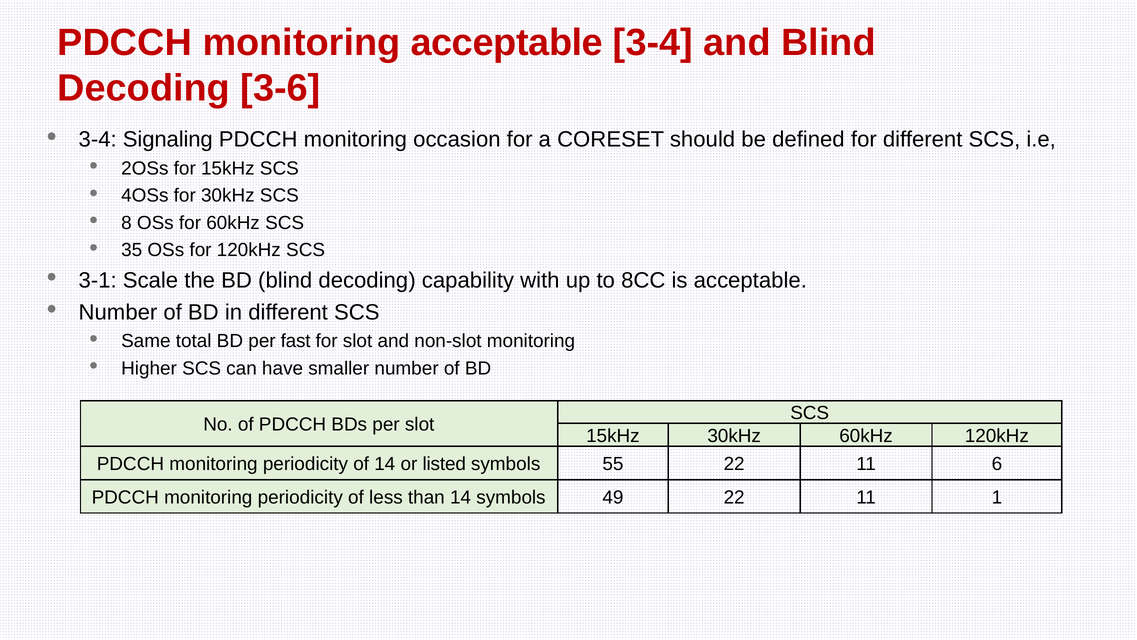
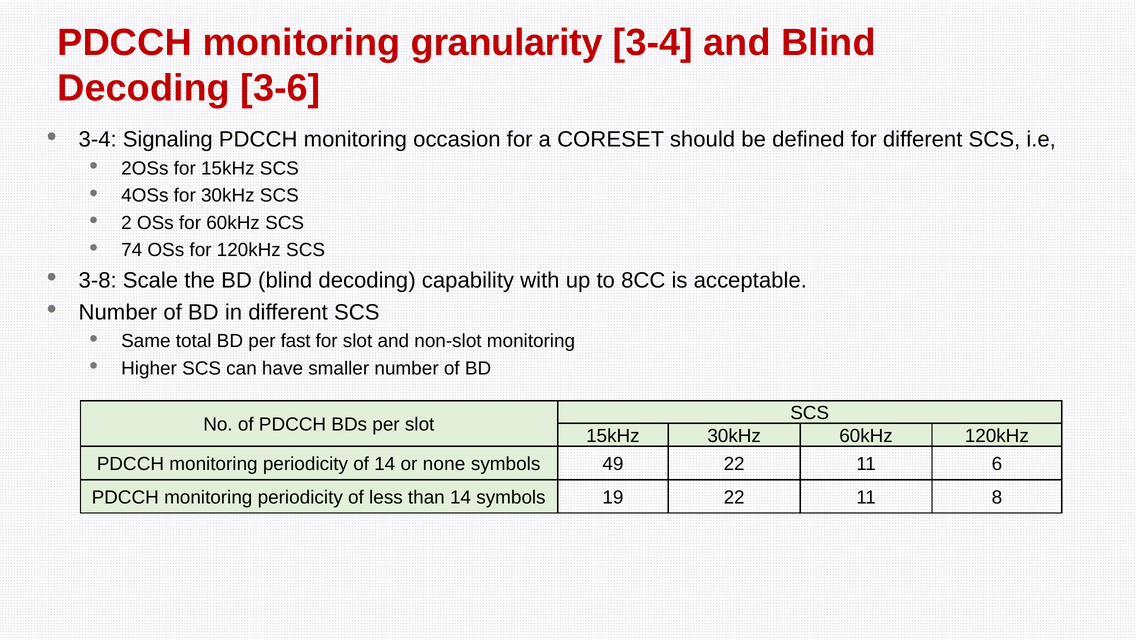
monitoring acceptable: acceptable -> granularity
8: 8 -> 2
35: 35 -> 74
3-1: 3-1 -> 3-8
listed: listed -> none
55: 55 -> 49
49: 49 -> 19
1: 1 -> 8
